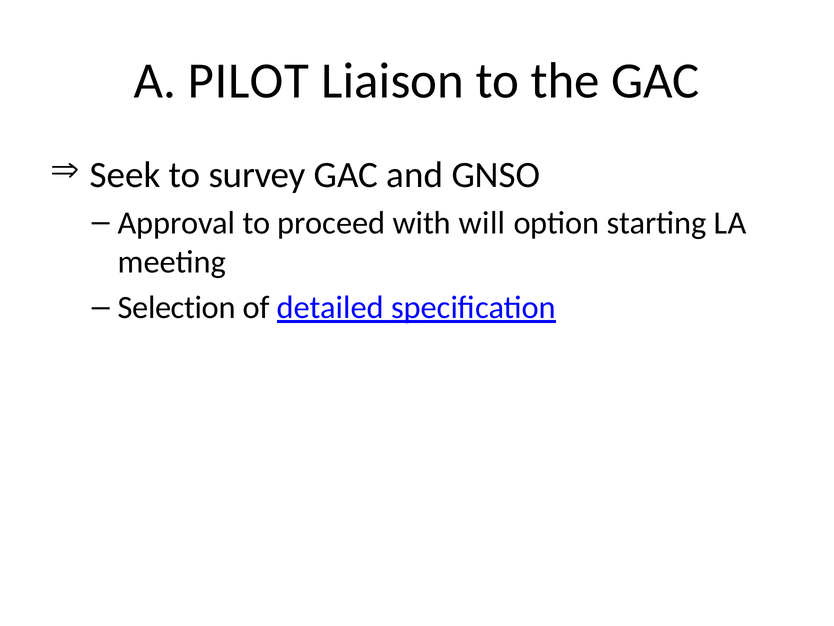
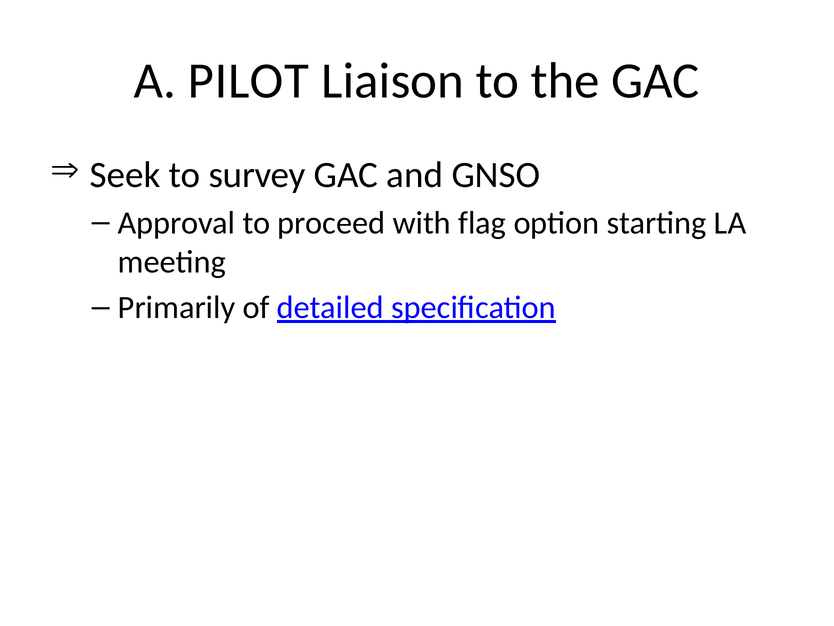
will: will -> flag
Selection: Selection -> Primarily
